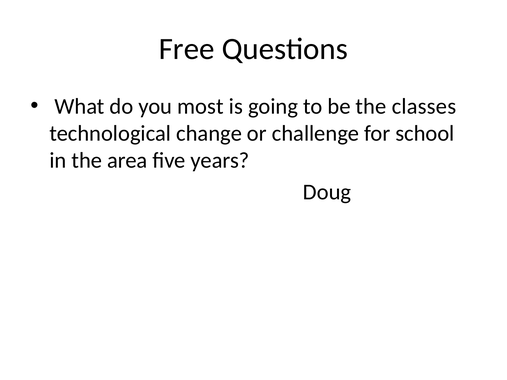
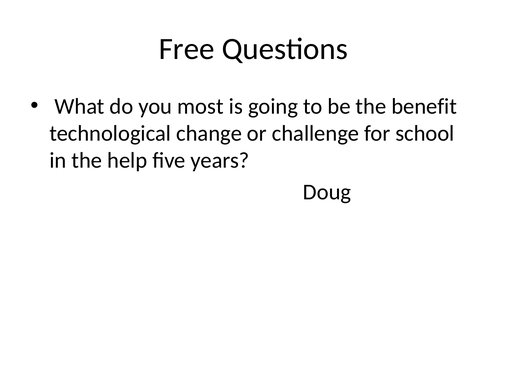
classes: classes -> benefit
area: area -> help
